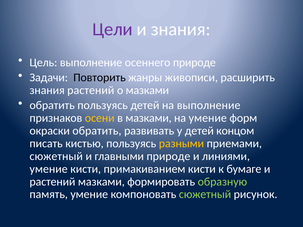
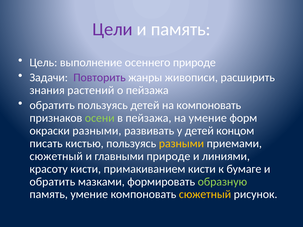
и знания: знания -> память
Повторить colour: black -> purple
о мазками: мазками -> пейзажа
на выполнение: выполнение -> компоновать
осени colour: yellow -> light green
в мазками: мазками -> пейзажа
окраски обратить: обратить -> разными
умение at (49, 169): умение -> красоту
растений at (52, 182): растений -> обратить
сюжетный at (205, 195) colour: light green -> yellow
